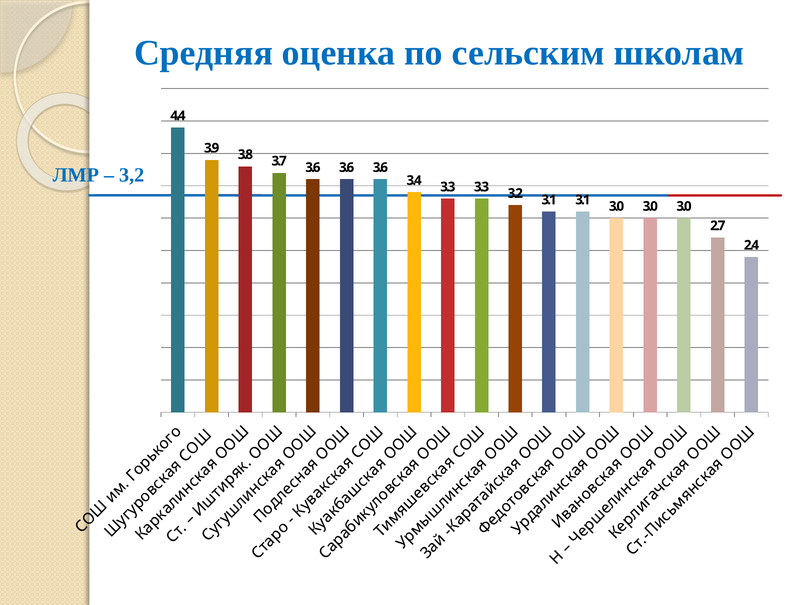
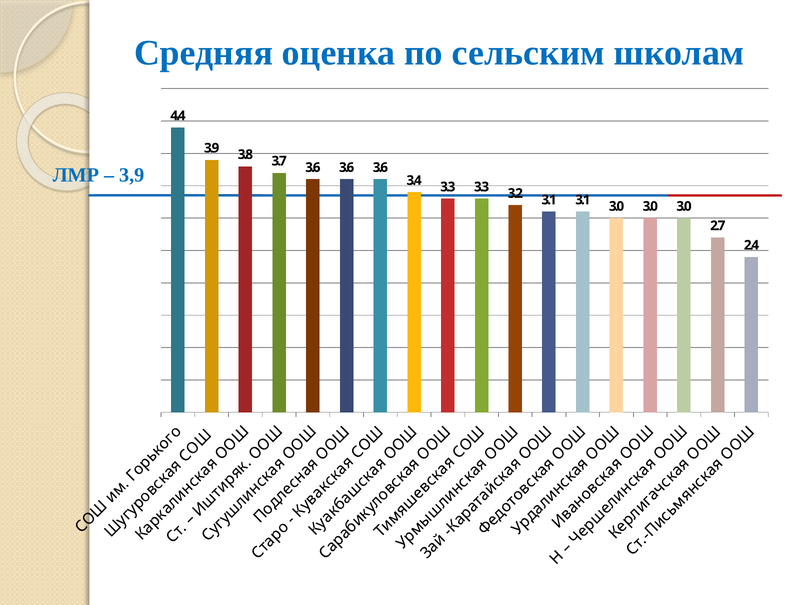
3,2: 3,2 -> 3,9
